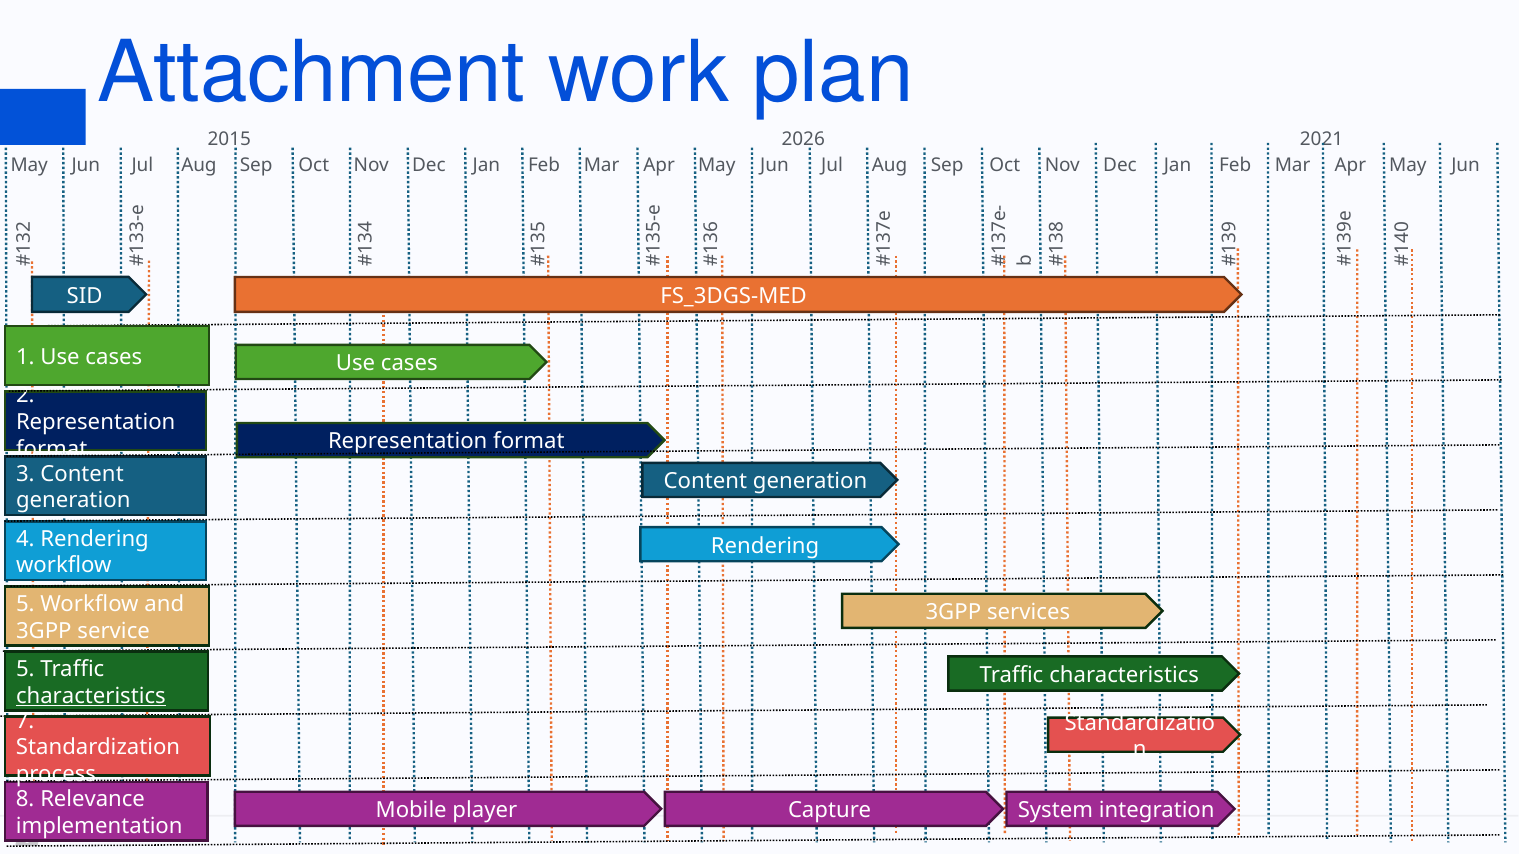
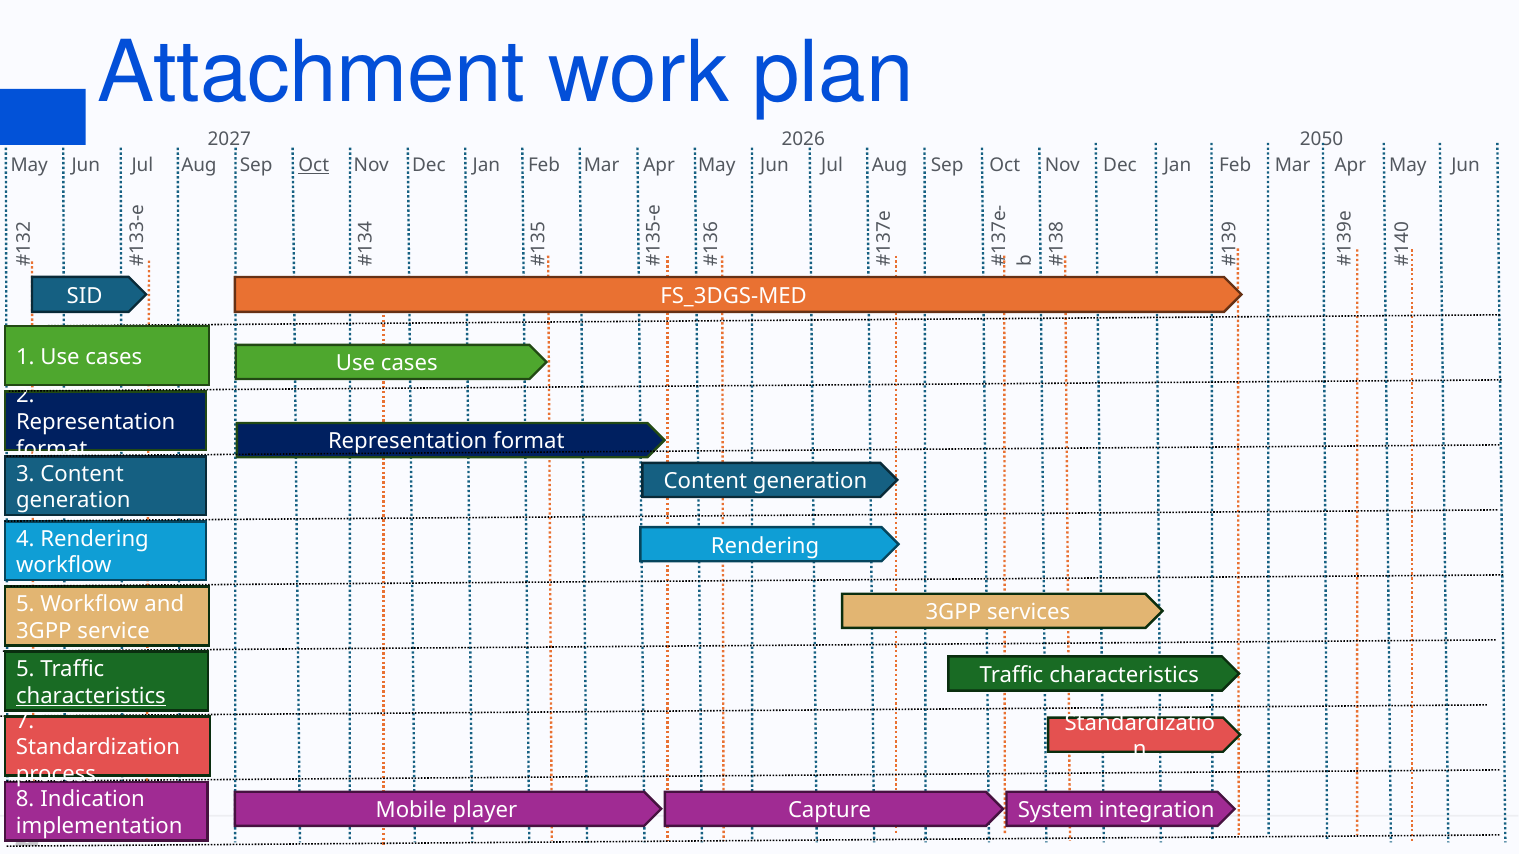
2015: 2015 -> 2027
2021: 2021 -> 2050
Oct at (314, 166) underline: none -> present
Relevance: Relevance -> Indication
